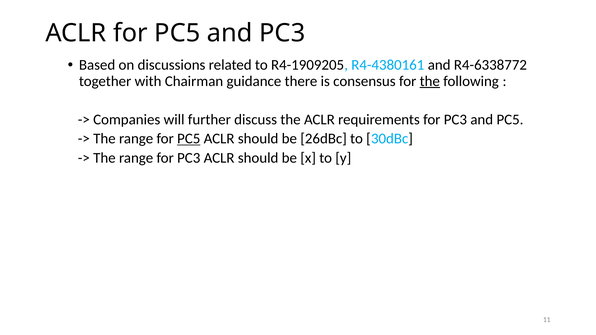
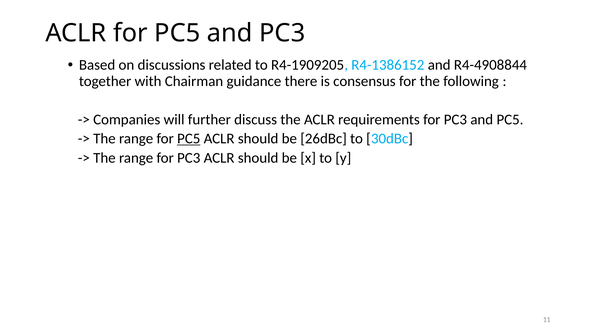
R4-4380161: R4-4380161 -> R4-1386152
R4-6338772: R4-6338772 -> R4-4908844
the at (430, 81) underline: present -> none
